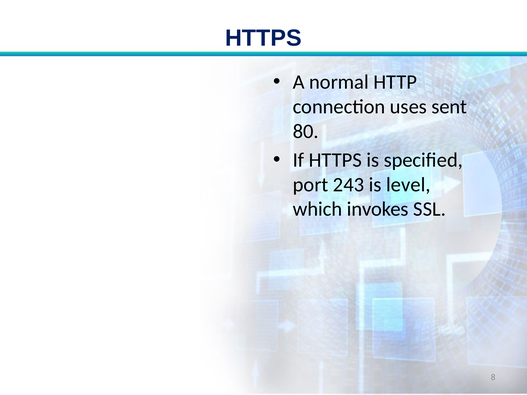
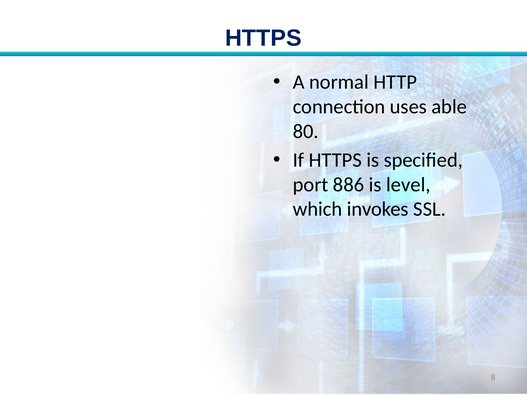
sent: sent -> able
243: 243 -> 886
